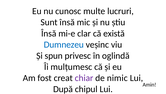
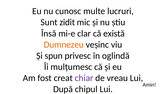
Sunt însă: însă -> zidit
Dumnezeu colour: blue -> orange
nimic: nimic -> vreau
